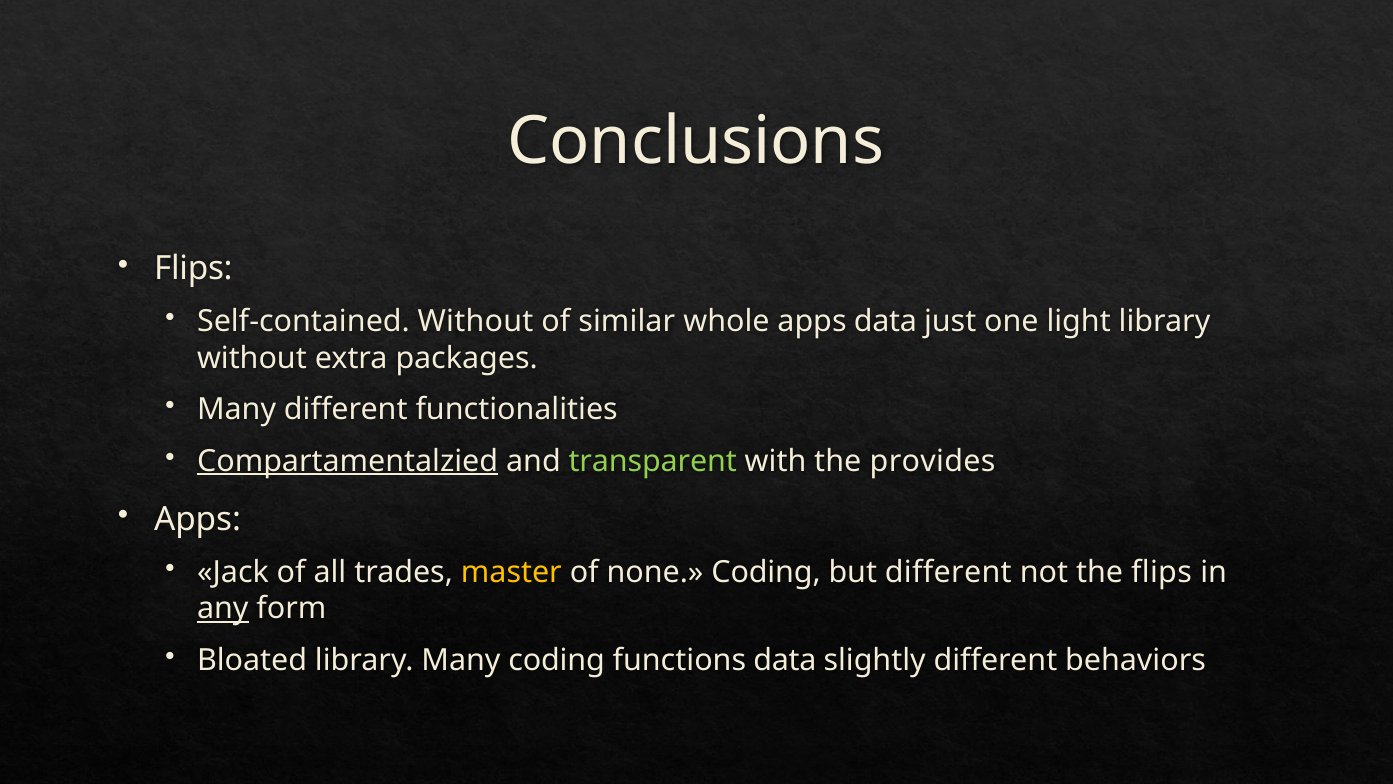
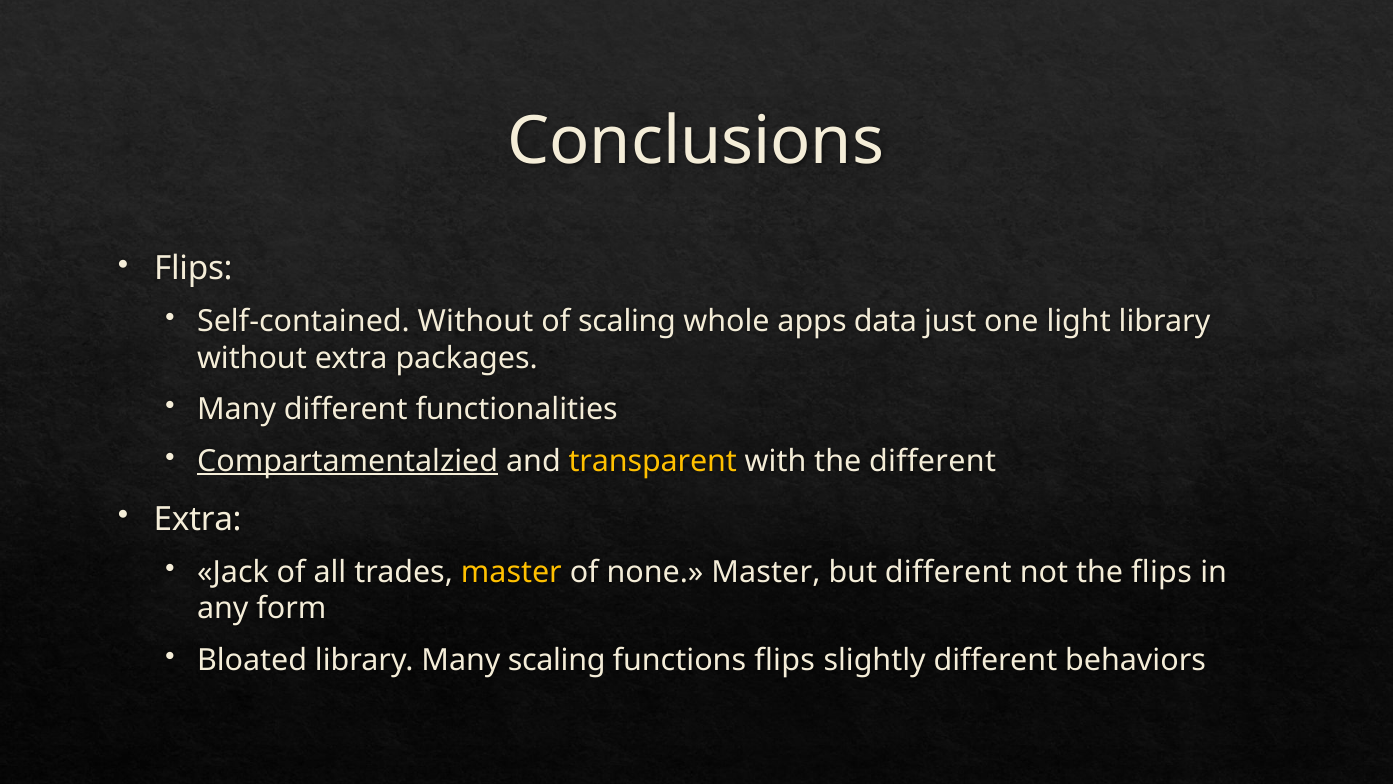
of similar: similar -> scaling
transparent colour: light green -> yellow
the provides: provides -> different
Apps at (198, 519): Apps -> Extra
none Coding: Coding -> Master
any underline: present -> none
Many coding: coding -> scaling
functions data: data -> flips
